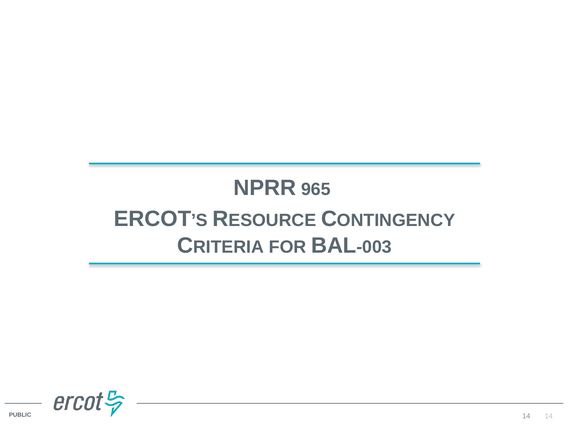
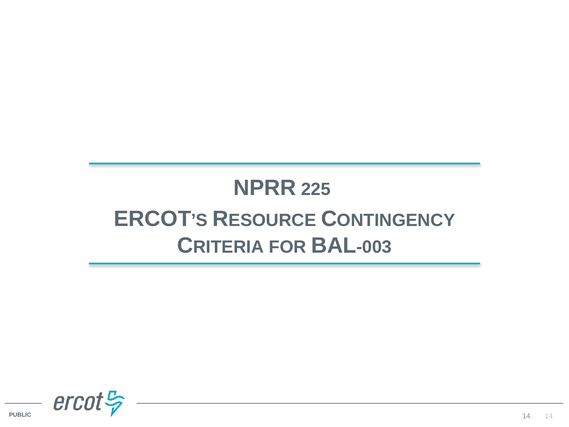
965: 965 -> 225
